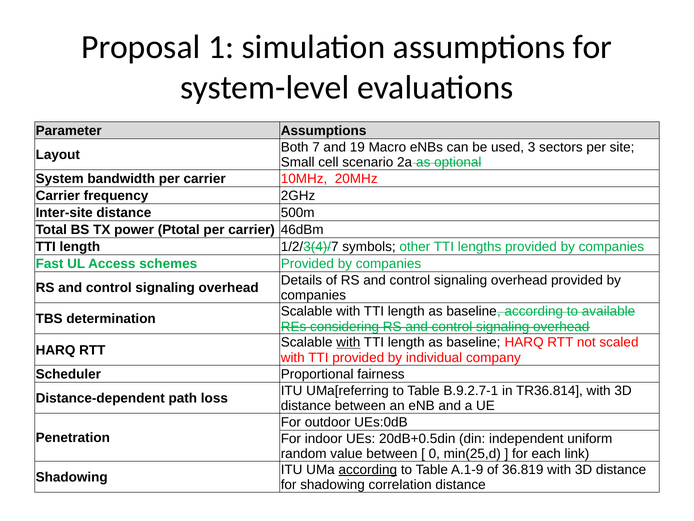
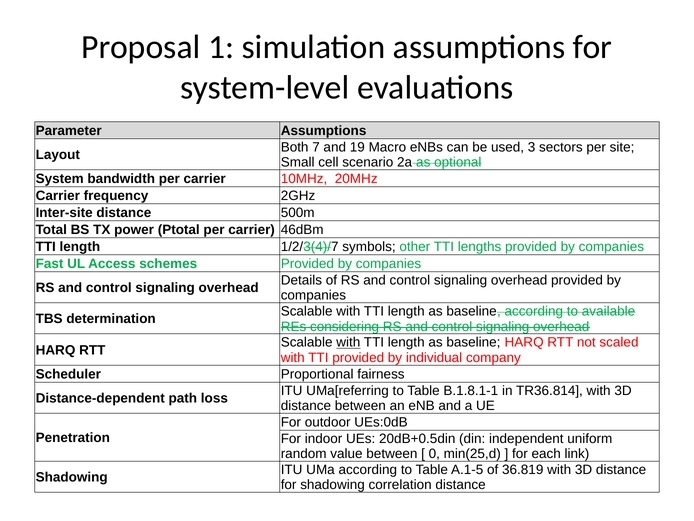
B.9.2.7-1: B.9.2.7-1 -> B.1.8.1-1
according at (368, 469) underline: present -> none
A.1-9: A.1-9 -> A.1-5
